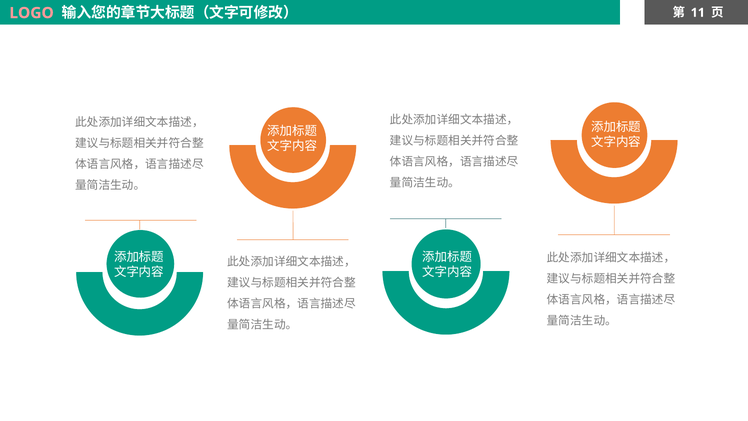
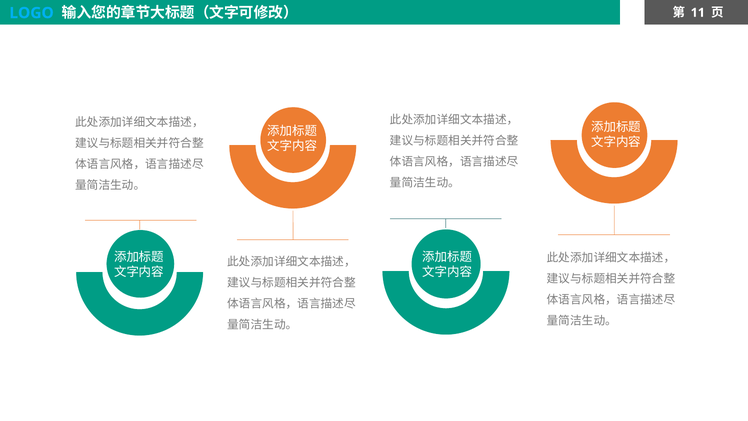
LOGO colour: pink -> light blue
